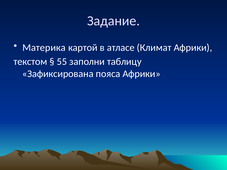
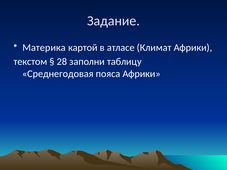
55: 55 -> 28
Зафиксирована: Зафиксирована -> Среднегодовая
